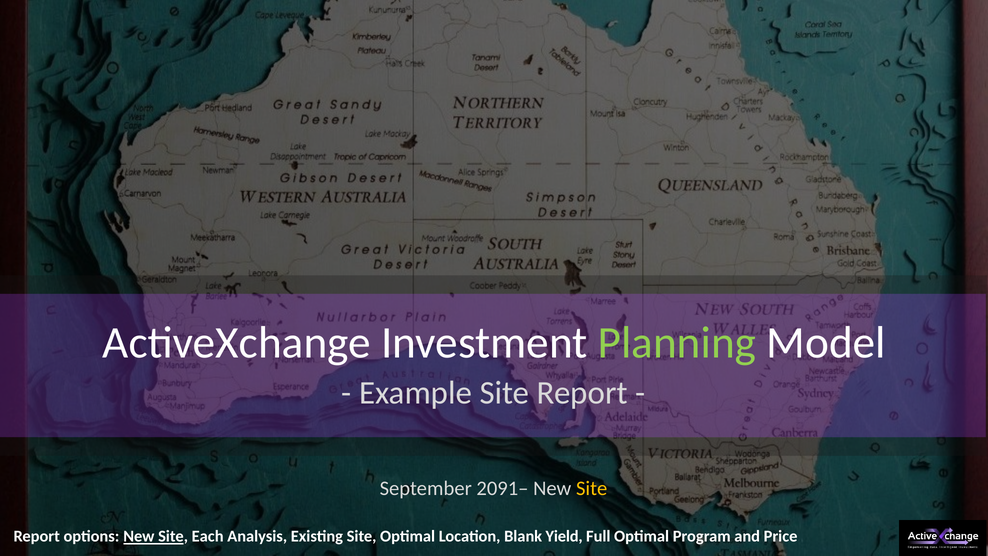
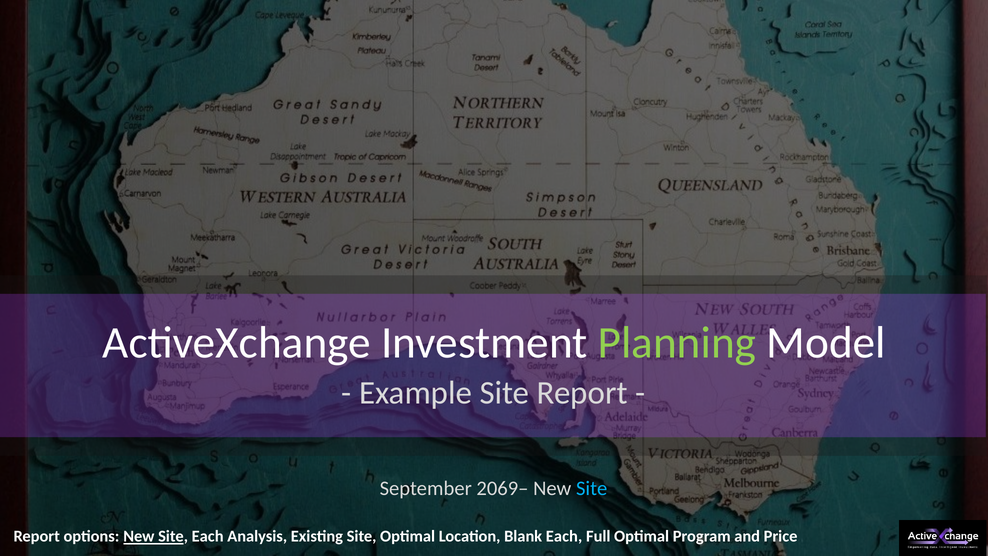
2091–: 2091– -> 2069–
Site at (592, 488) colour: yellow -> light blue
Blank Yield: Yield -> Each
